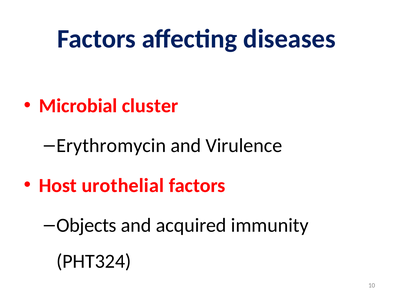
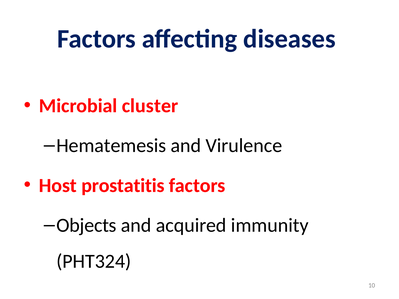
Erythromycin: Erythromycin -> Hematemesis
urothelial: urothelial -> prostatitis
